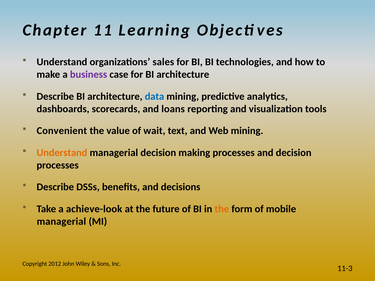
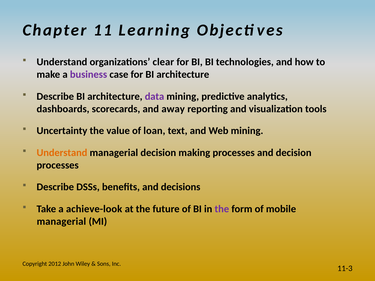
sales: sales -> clear
data colour: blue -> purple
loans: loans -> away
Convenient: Convenient -> Uncertainty
wait: wait -> loan
the at (222, 209) colour: orange -> purple
